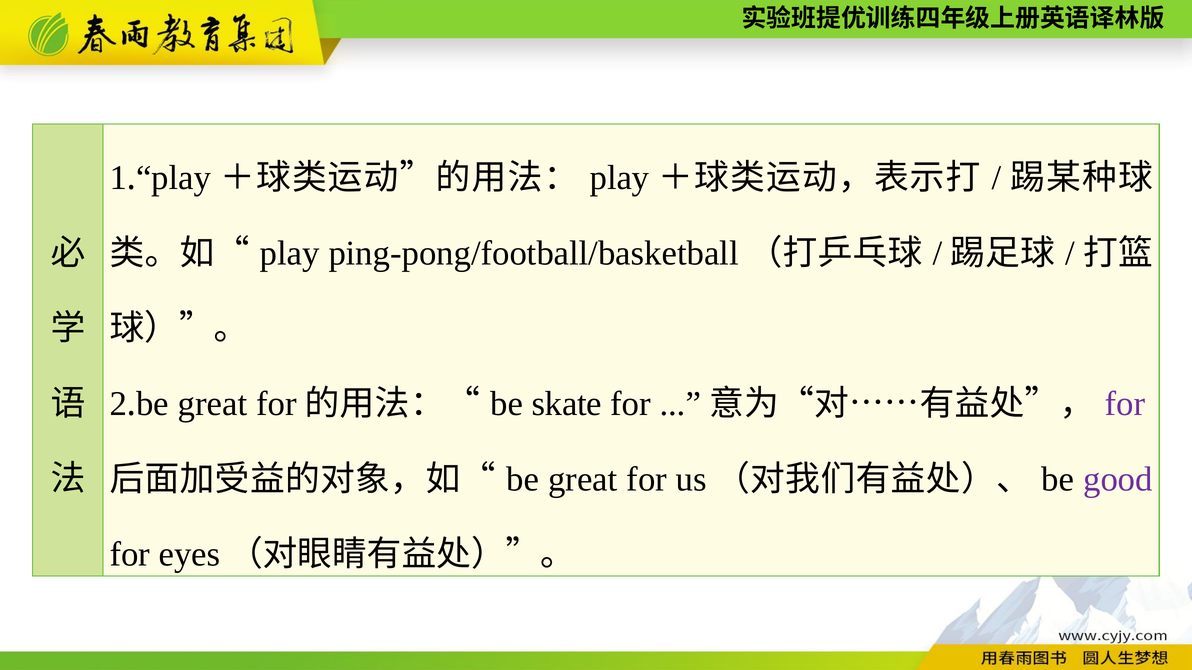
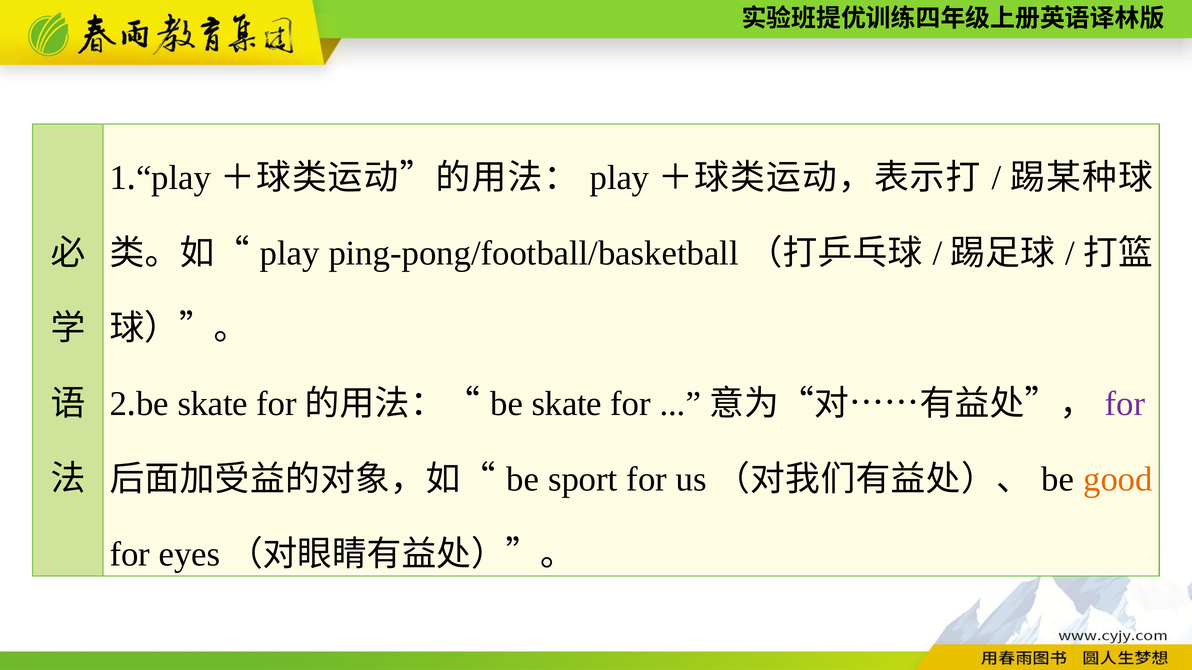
great at (213, 404): great -> skate
great at (583, 480): great -> sport
good colour: purple -> orange
